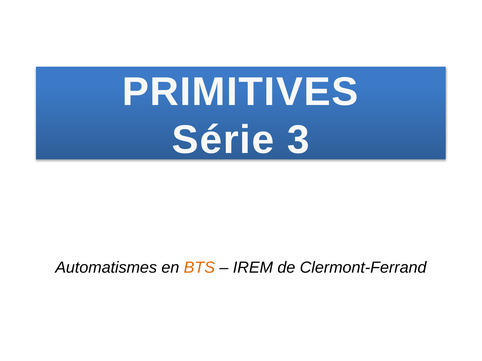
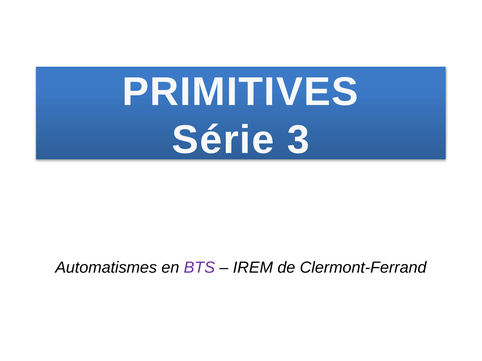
BTS colour: orange -> purple
